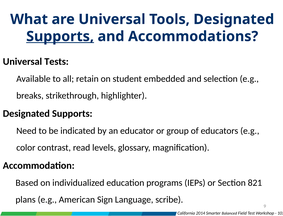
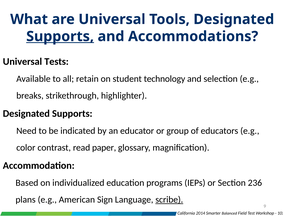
embedded: embedded -> technology
levels: levels -> paper
821: 821 -> 236
scribe underline: none -> present
